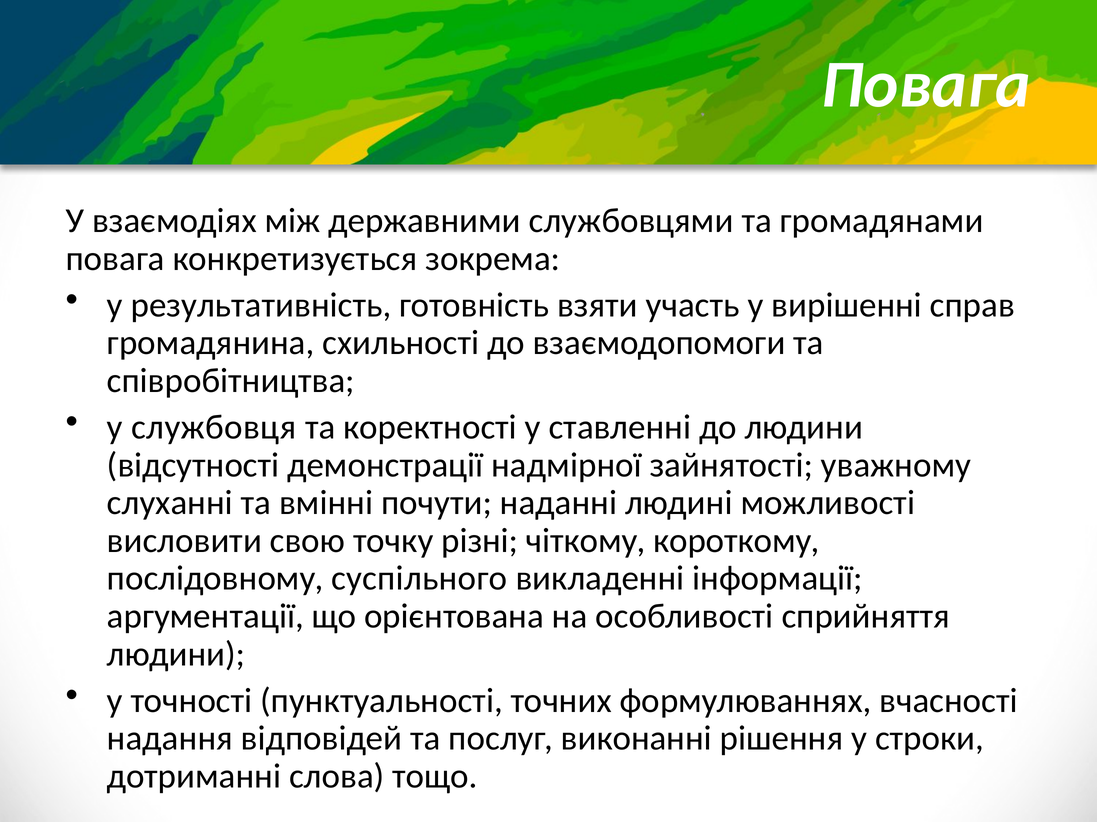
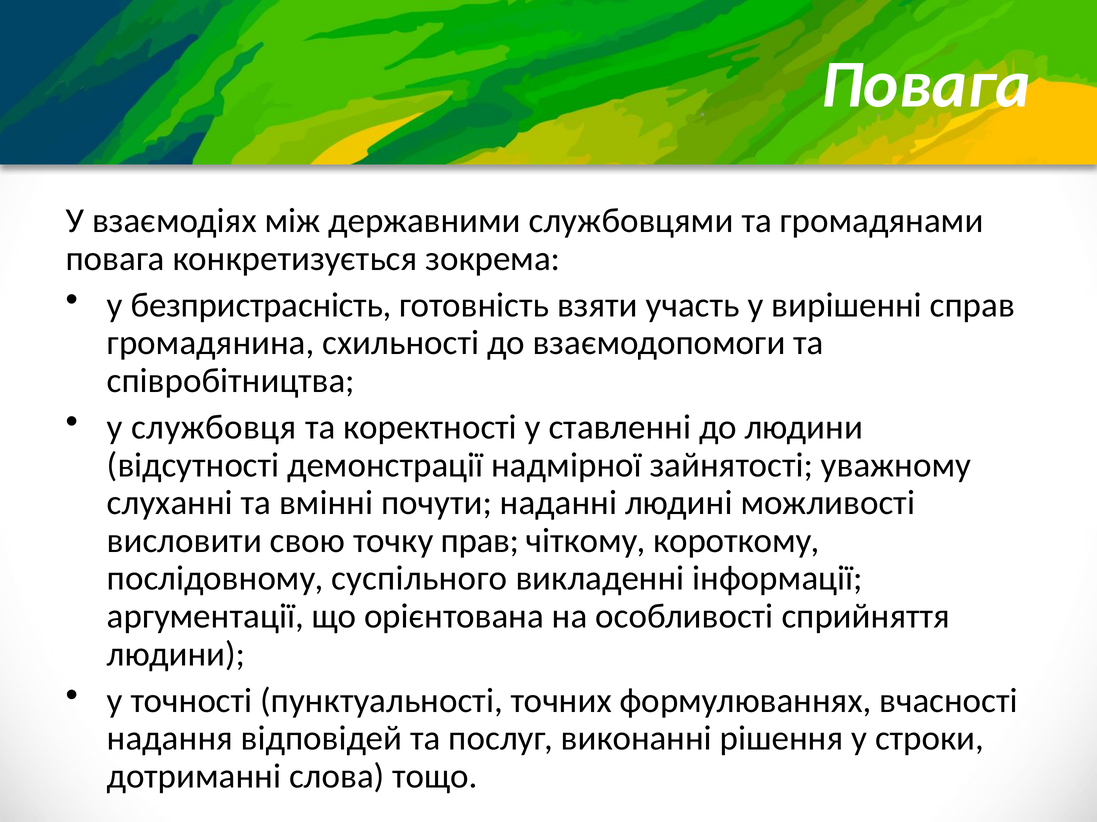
результативність: результативність -> безпристрасність
різні: різні -> прав
